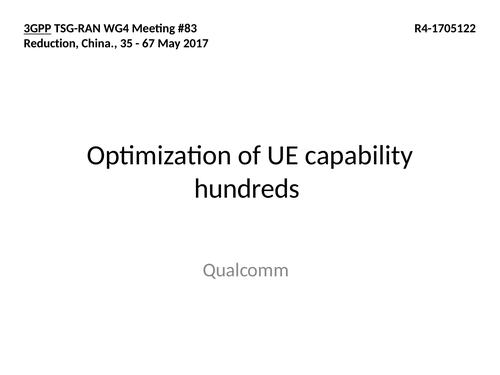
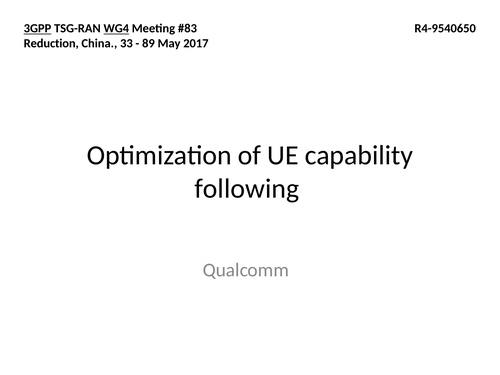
WG4 underline: none -> present
R4-1705122: R4-1705122 -> R4-9540650
35: 35 -> 33
67: 67 -> 89
hundreds: hundreds -> following
